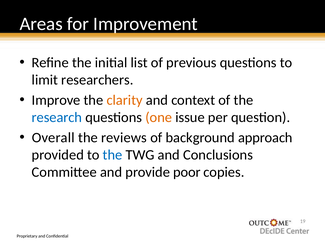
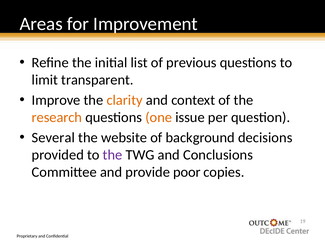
researchers: researchers -> transparent
research colour: blue -> orange
Overall: Overall -> Several
reviews: reviews -> website
approach: approach -> decisions
the at (113, 155) colour: blue -> purple
